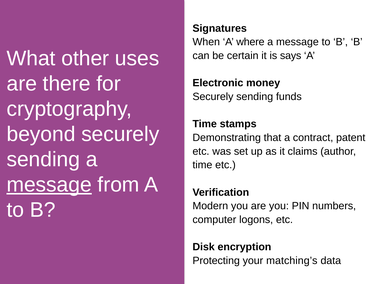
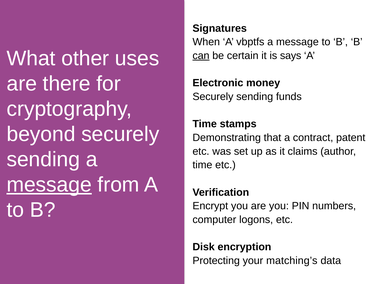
where: where -> vbptfs
can underline: none -> present
Modern: Modern -> Encrypt
